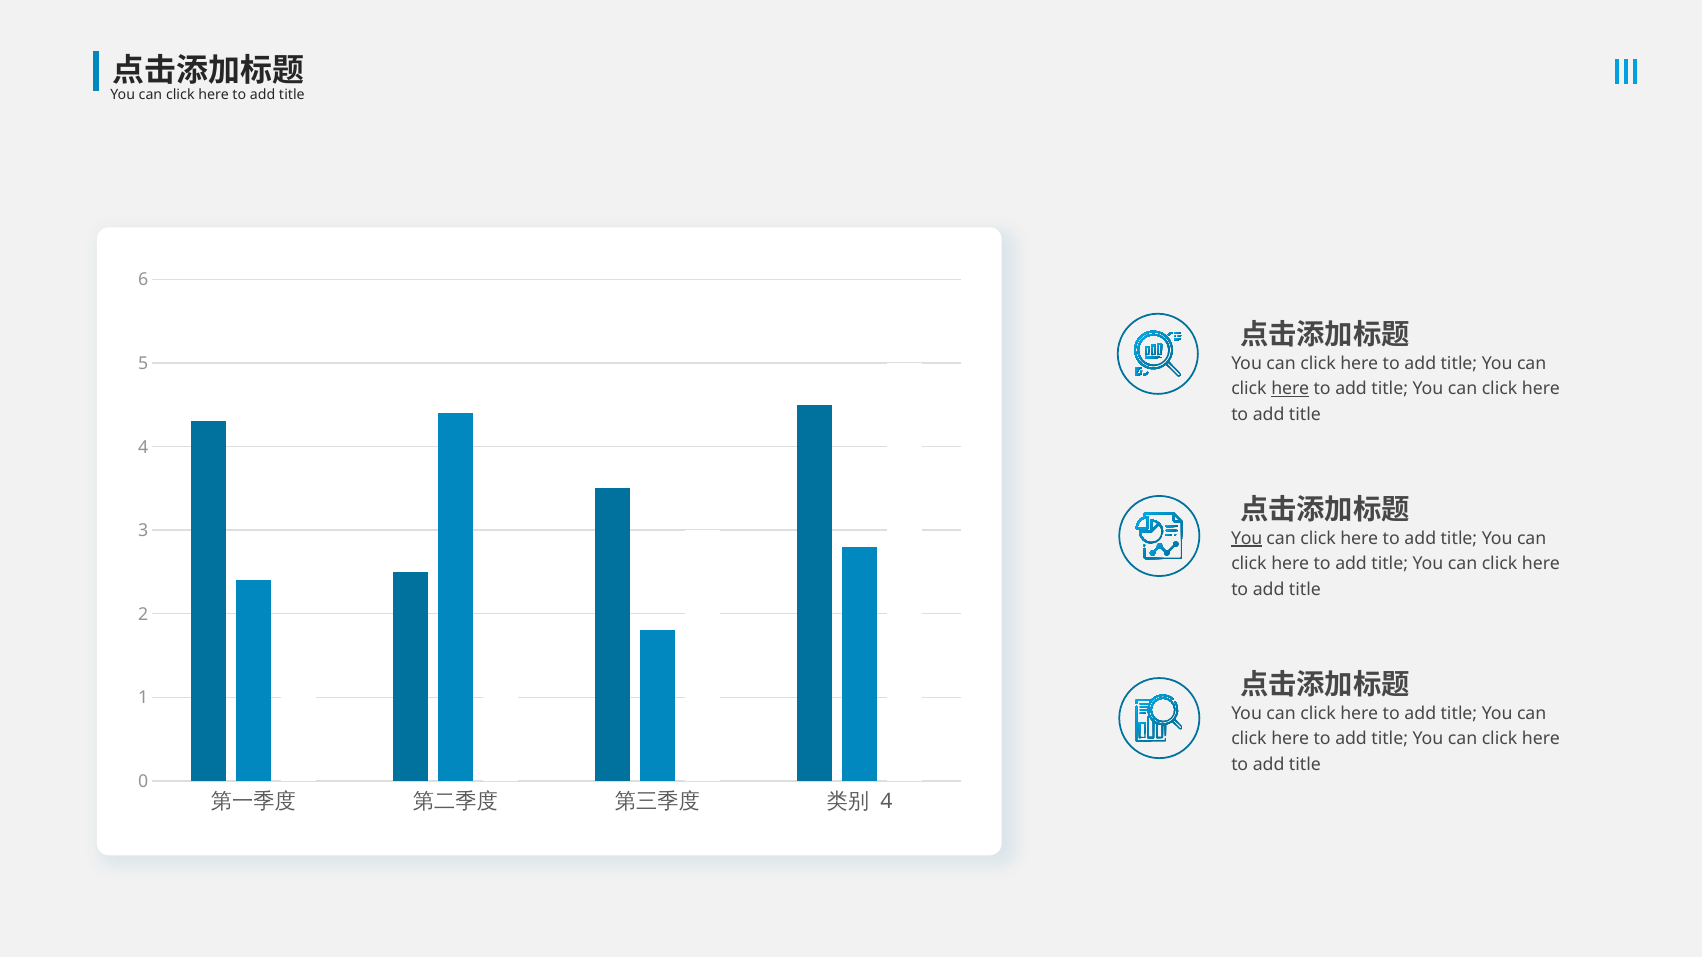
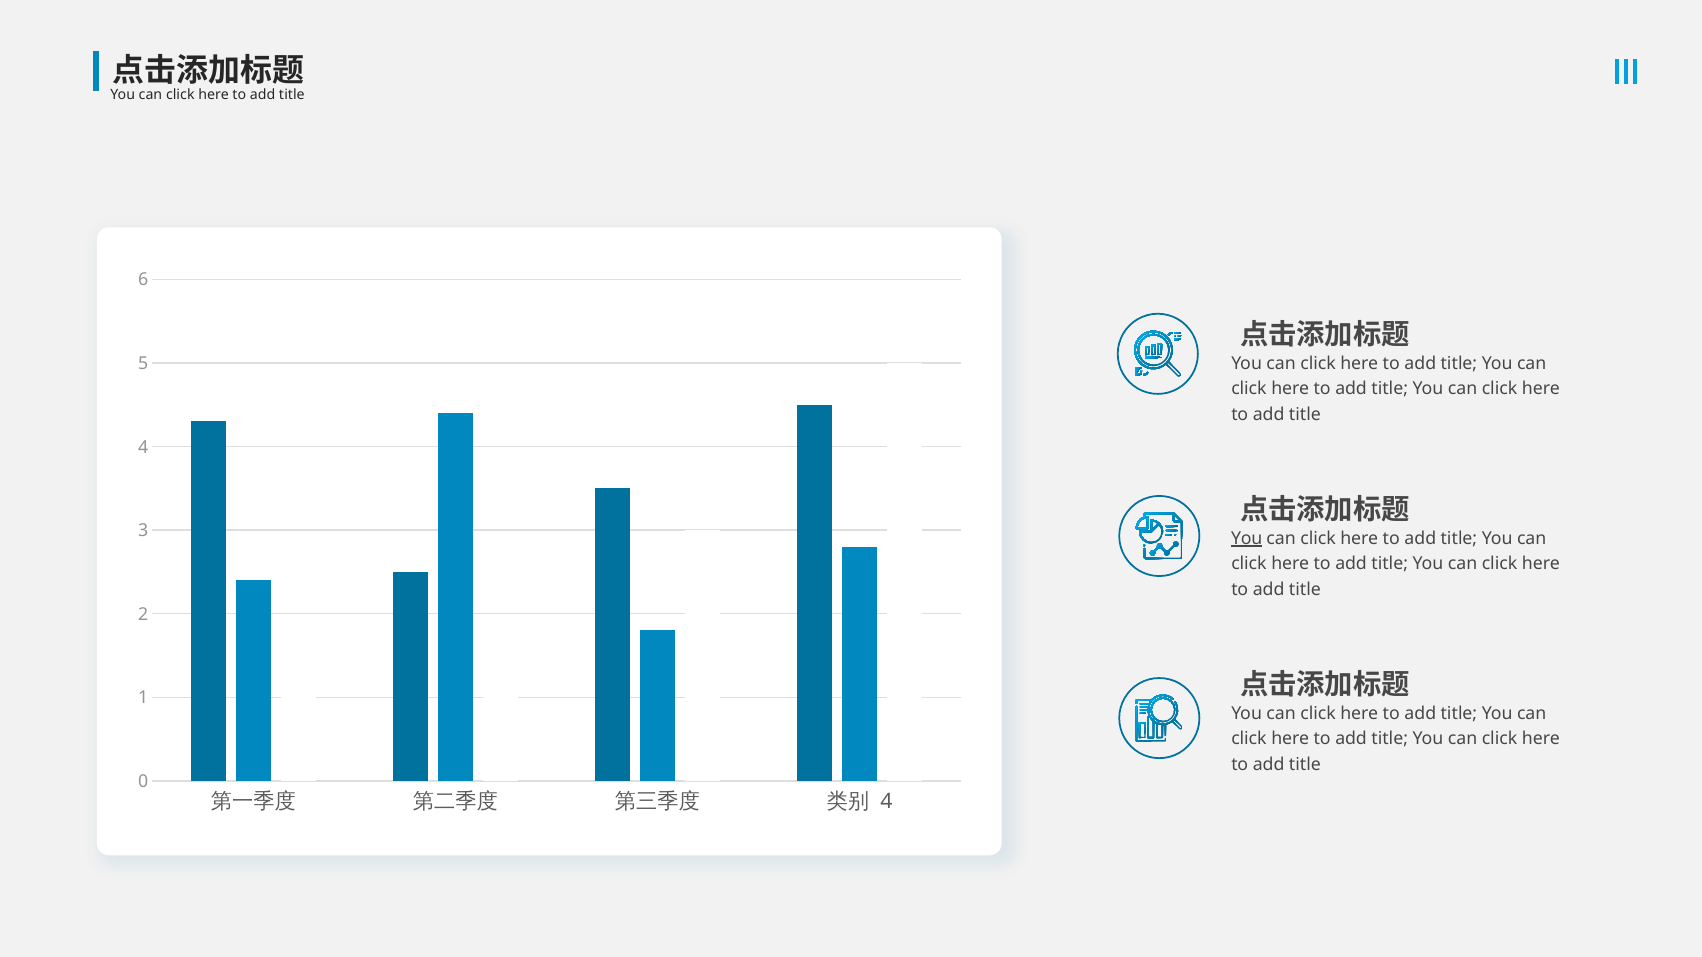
here at (1290, 389) underline: present -> none
